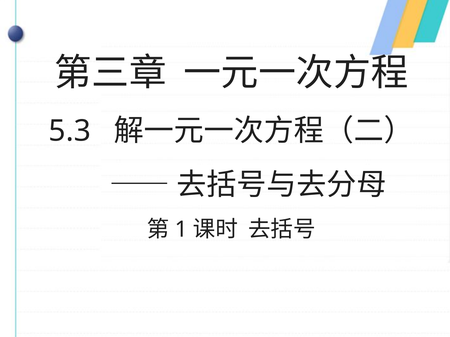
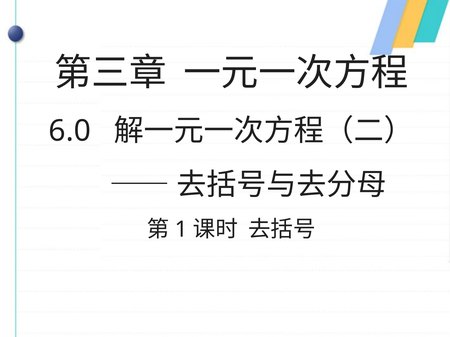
5.3: 5.3 -> 6.0
